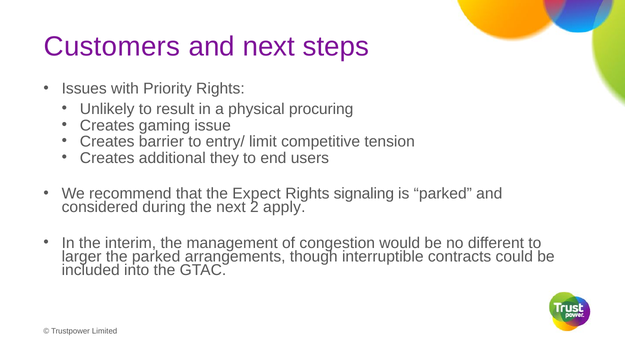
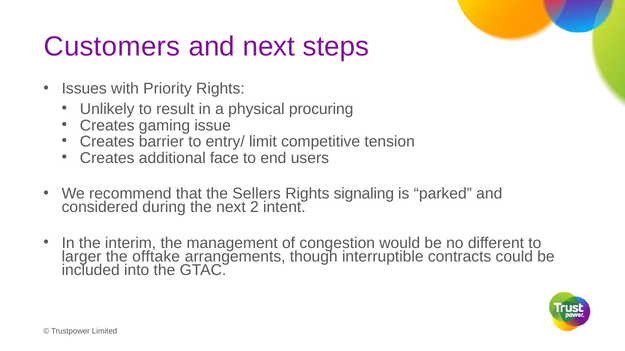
they: they -> face
Expect: Expect -> Sellers
apply: apply -> intent
the parked: parked -> offtake
